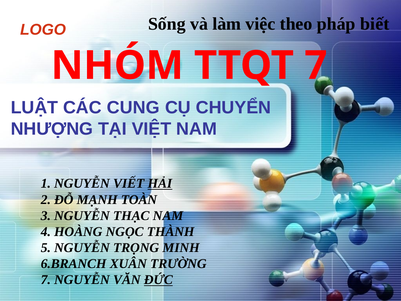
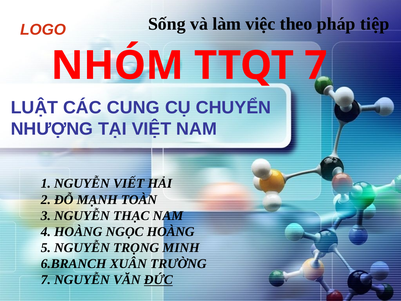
biết: biết -> tiệp
HẢI underline: present -> none
NGỌC THÀNH: THÀNH -> HOÀNG
